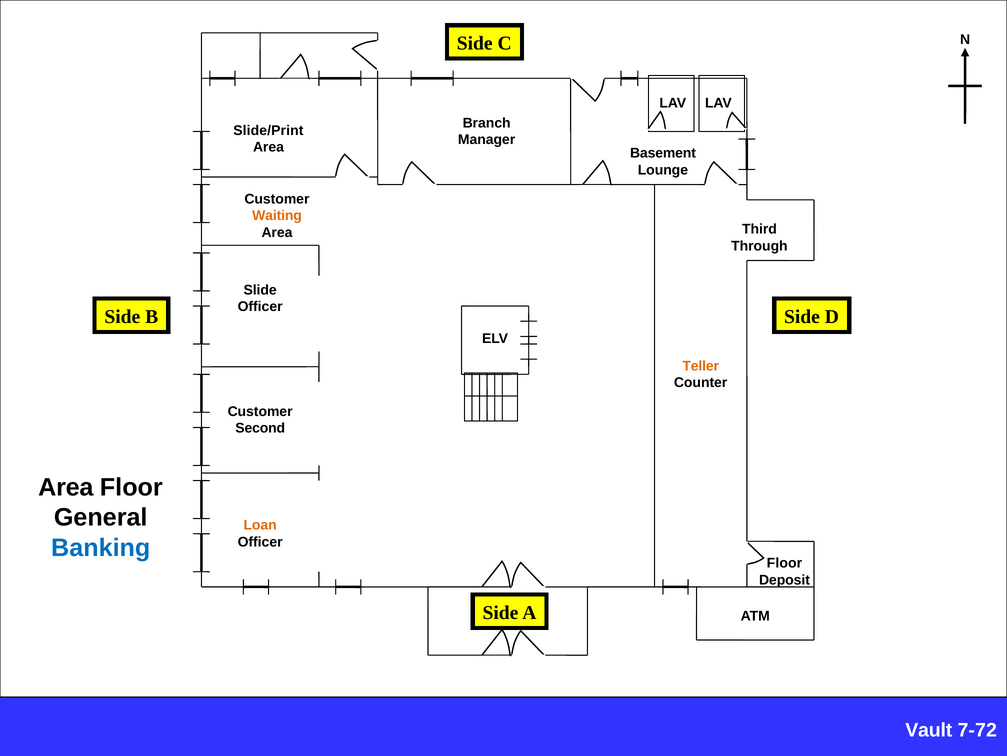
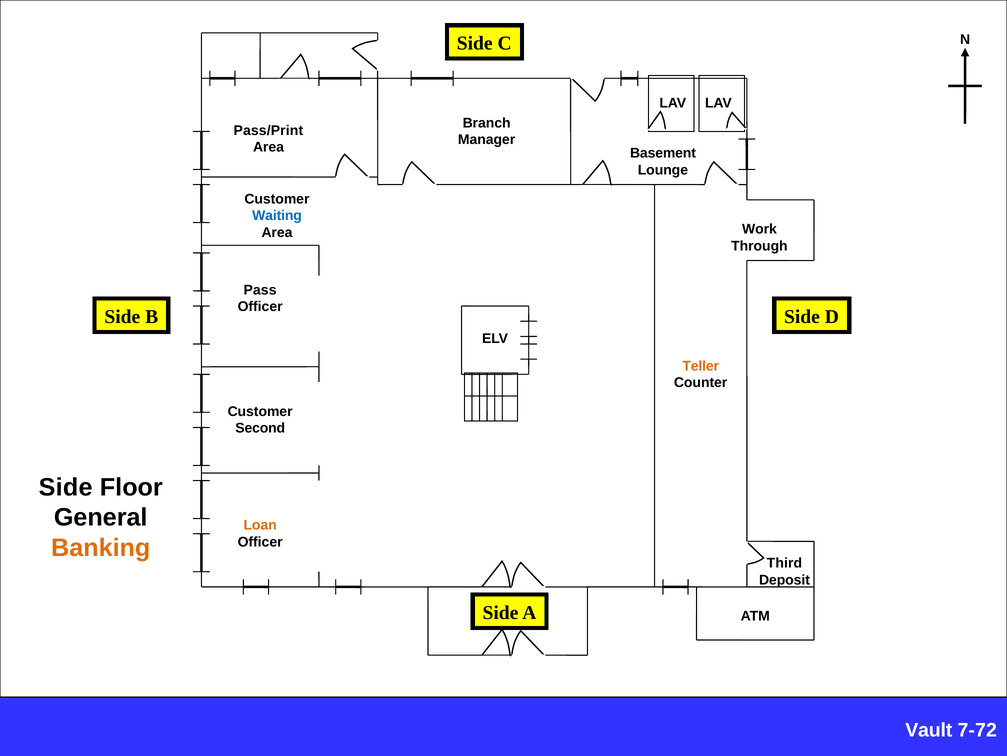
Slide/Print: Slide/Print -> Pass/Print
Waiting colour: orange -> blue
Third: Third -> Work
Slide: Slide -> Pass
Area at (66, 487): Area -> Side
Banking colour: blue -> orange
Floor at (784, 563): Floor -> Third
